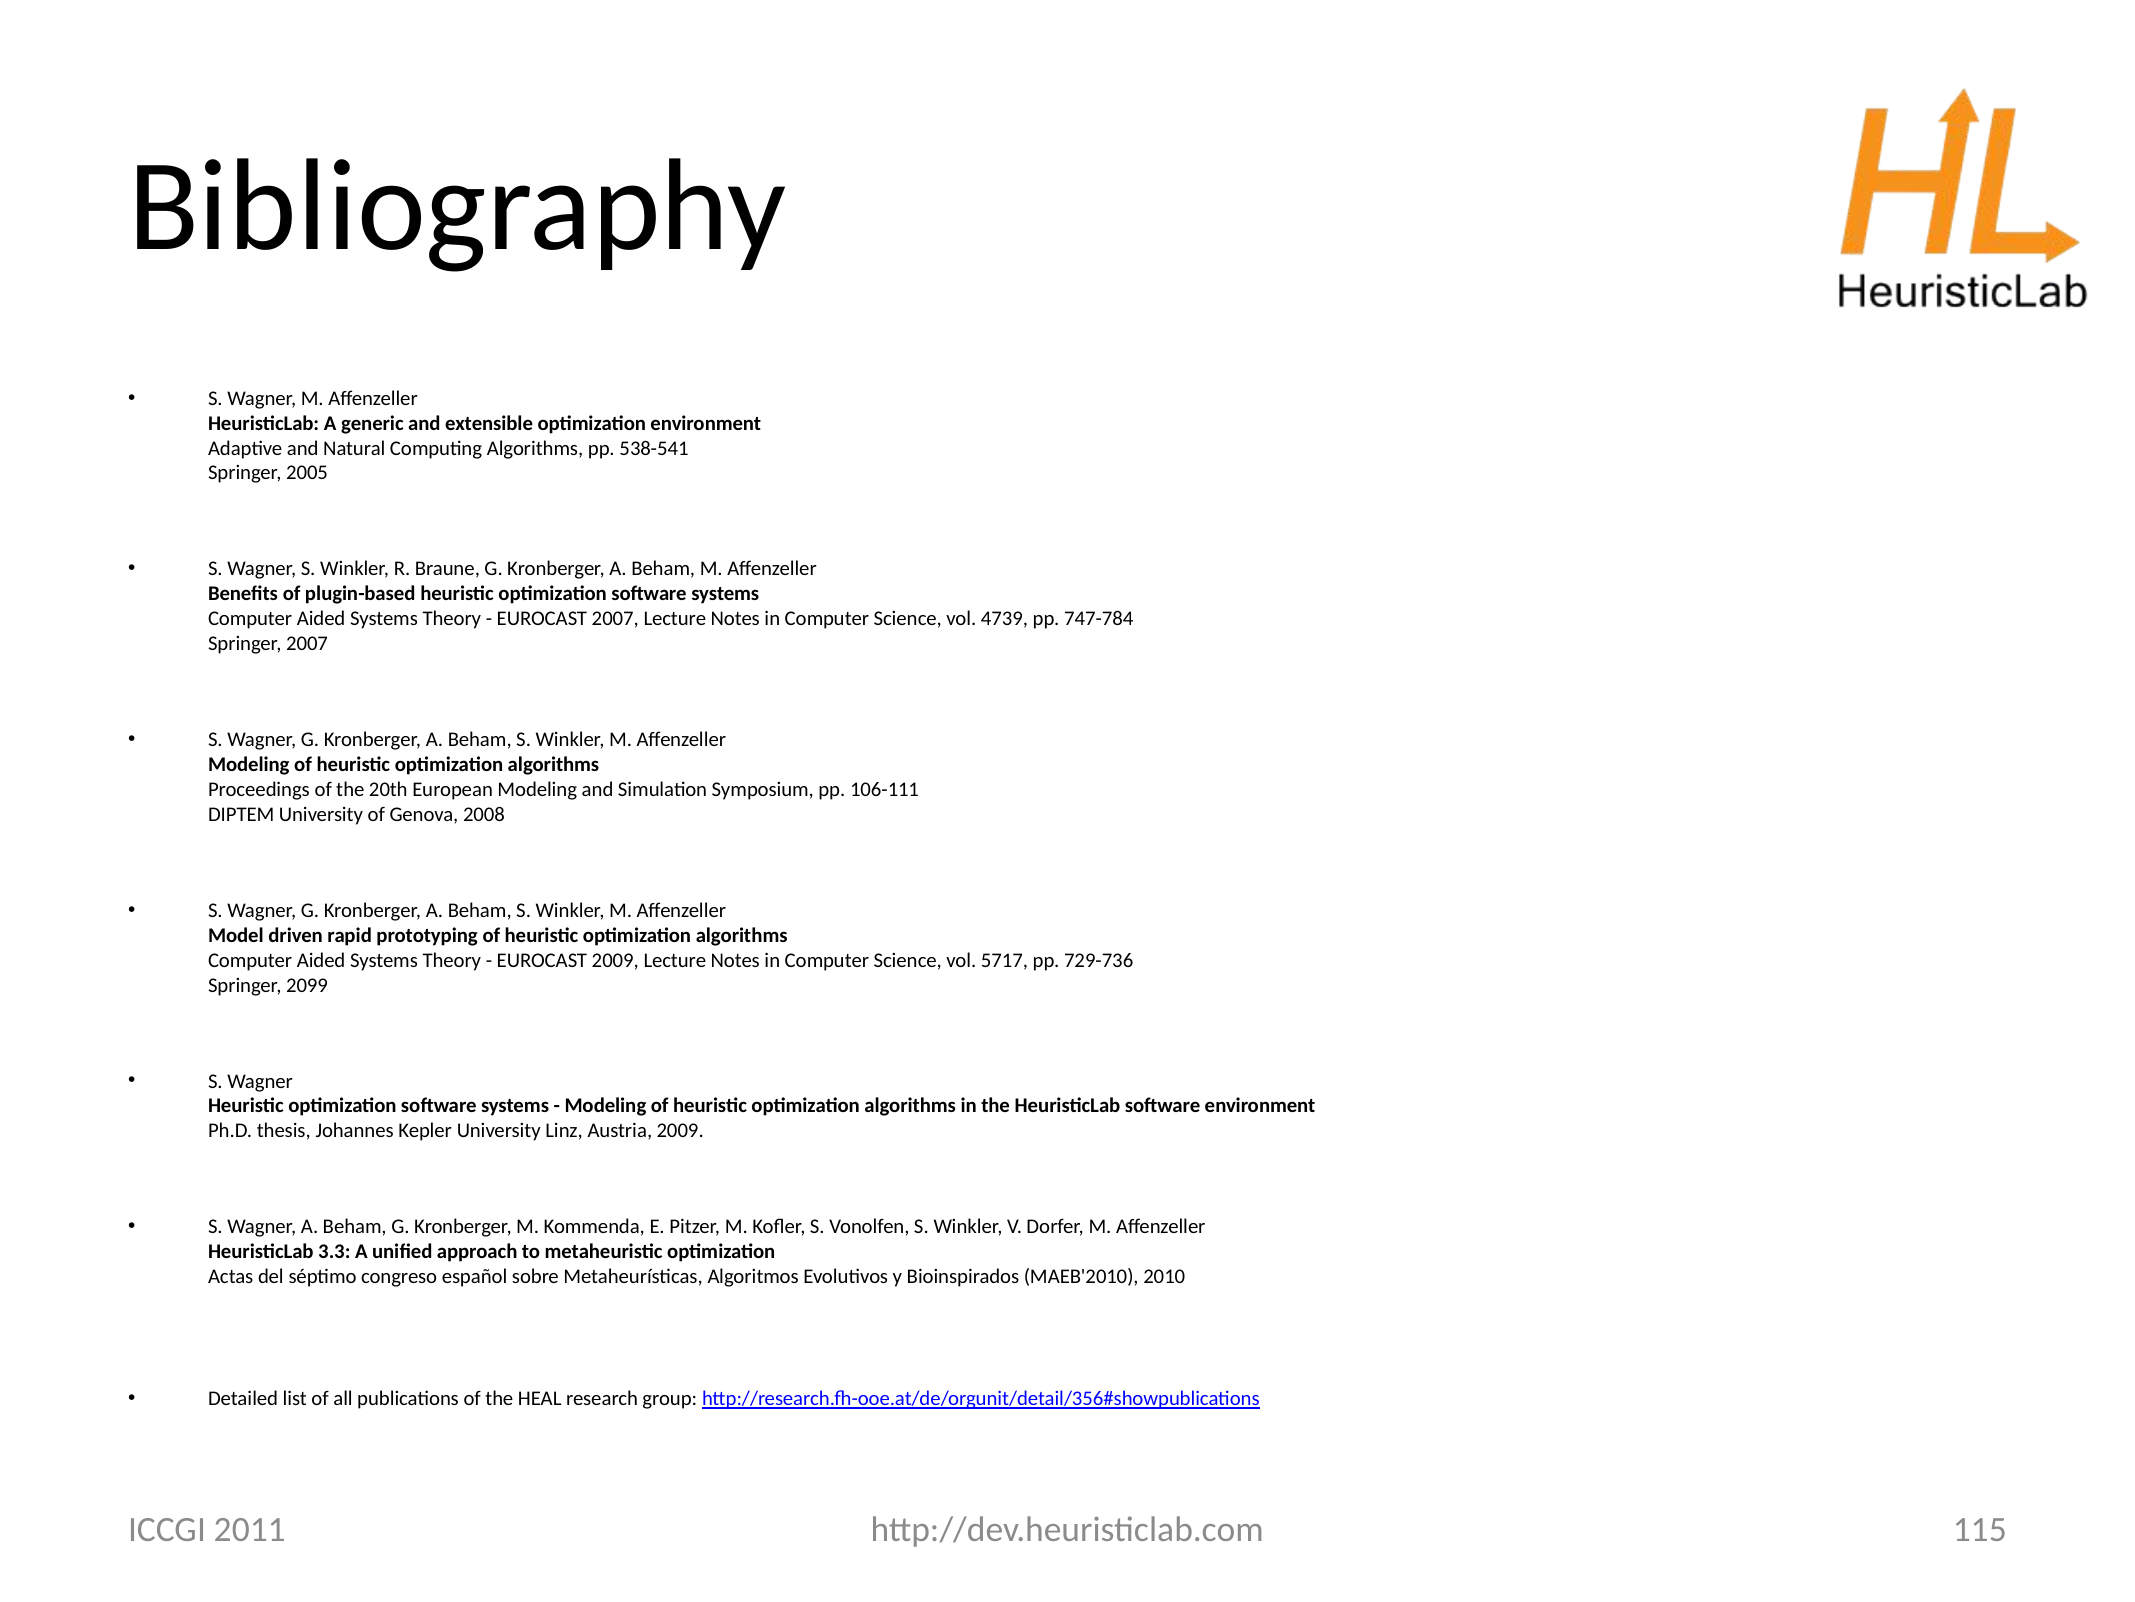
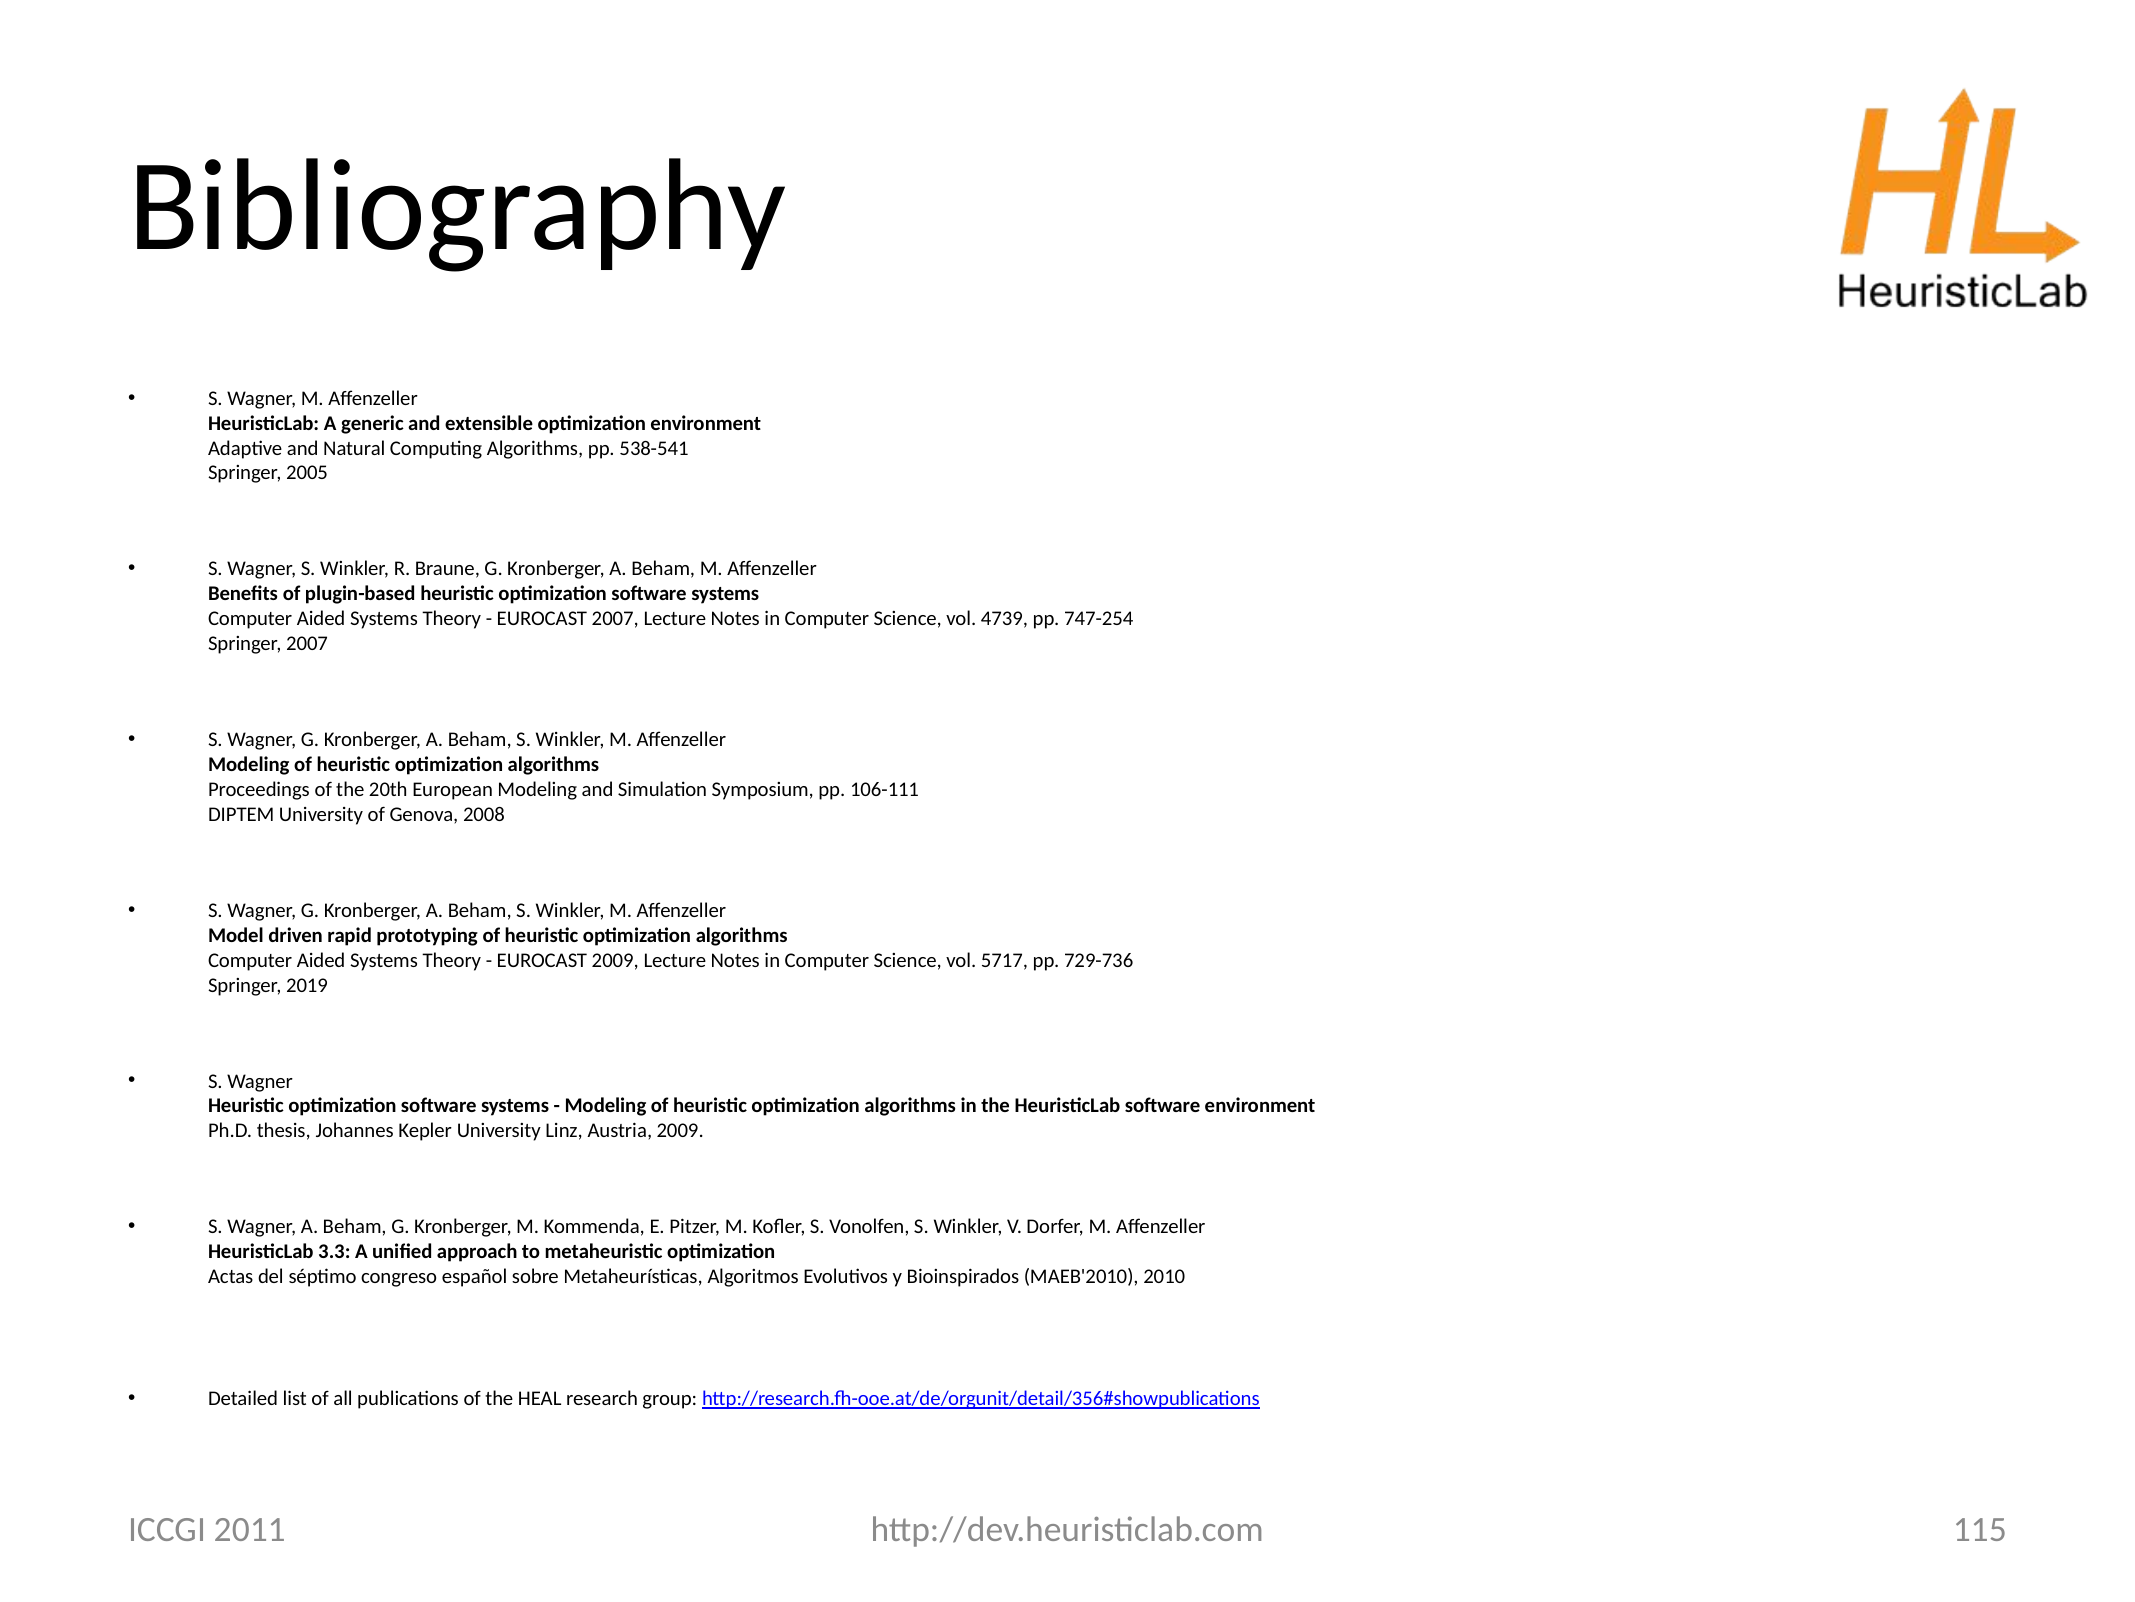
747-784: 747-784 -> 747-254
2099: 2099 -> 2019
